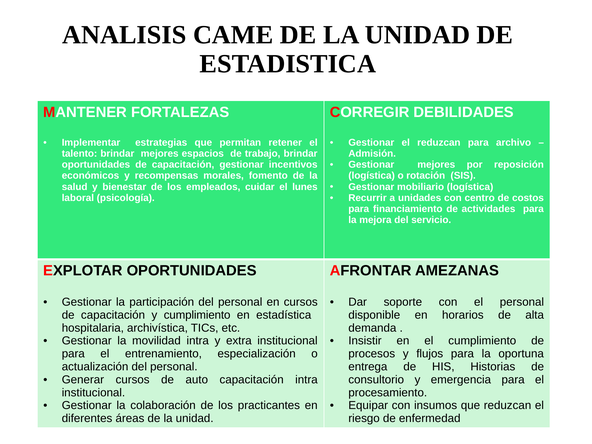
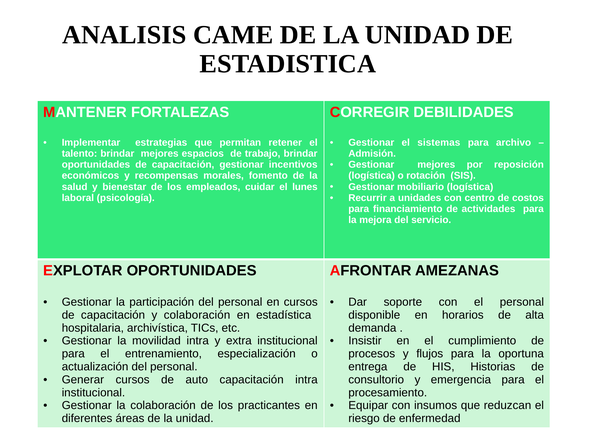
el reduzcan: reduzcan -> sistemas
y cumplimiento: cumplimiento -> colaboración
